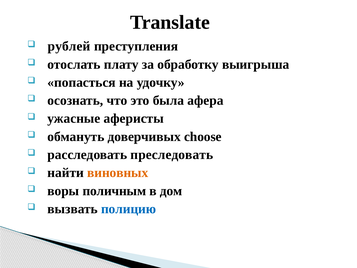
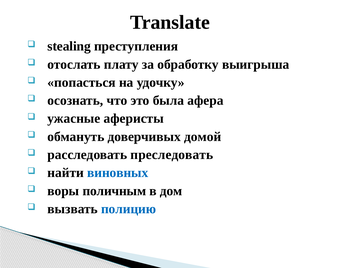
рублей: рублей -> stealing
choose: choose -> домой
виновных colour: orange -> blue
